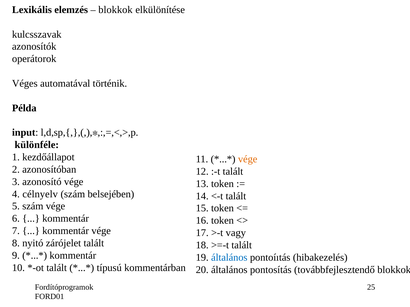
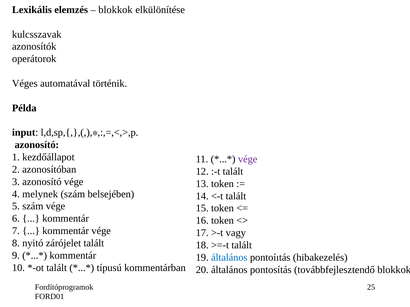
különféle at (37, 145): különféle -> azonosító
vége at (248, 159) colour: orange -> purple
célnyelv: célnyelv -> melynek
